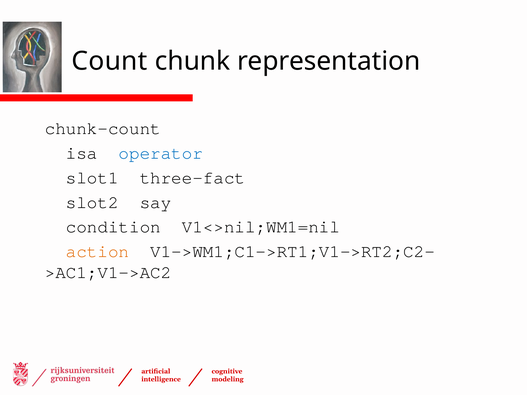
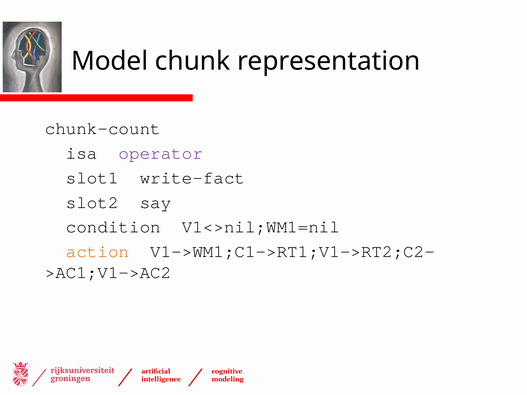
Count: Count -> Model
operator colour: blue -> purple
three-fact: three-fact -> write-fact
